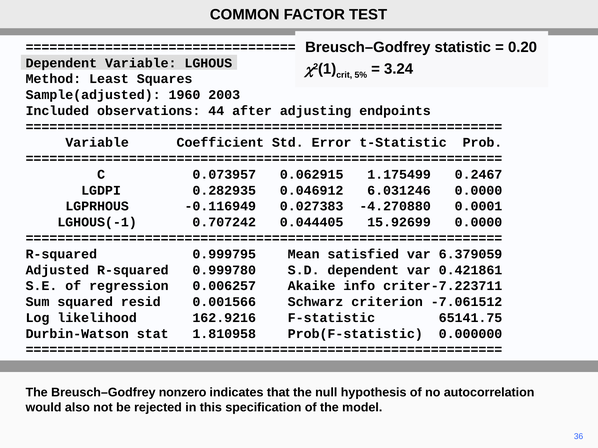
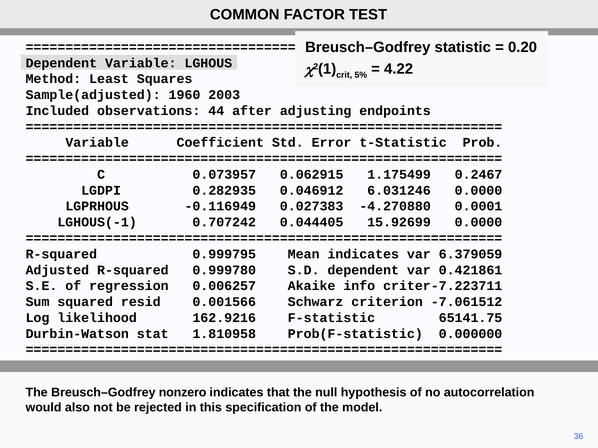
3.24: 3.24 -> 4.22
Mean satisfied: satisfied -> indicates
